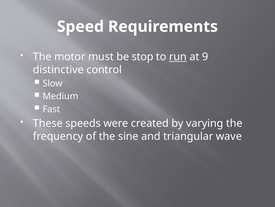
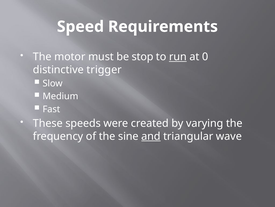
9: 9 -> 0
control: control -> trigger
and underline: none -> present
